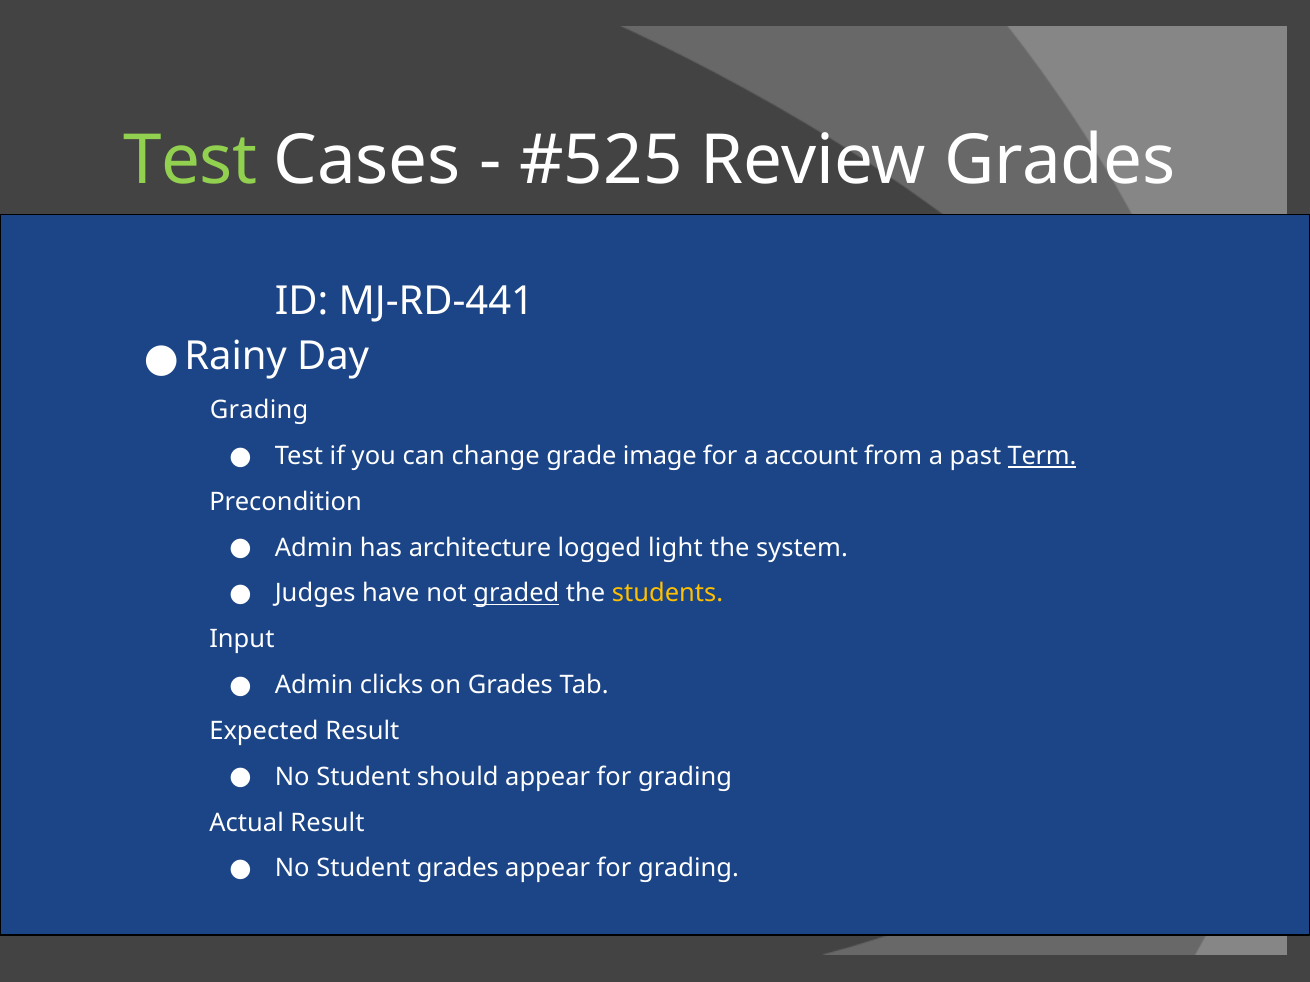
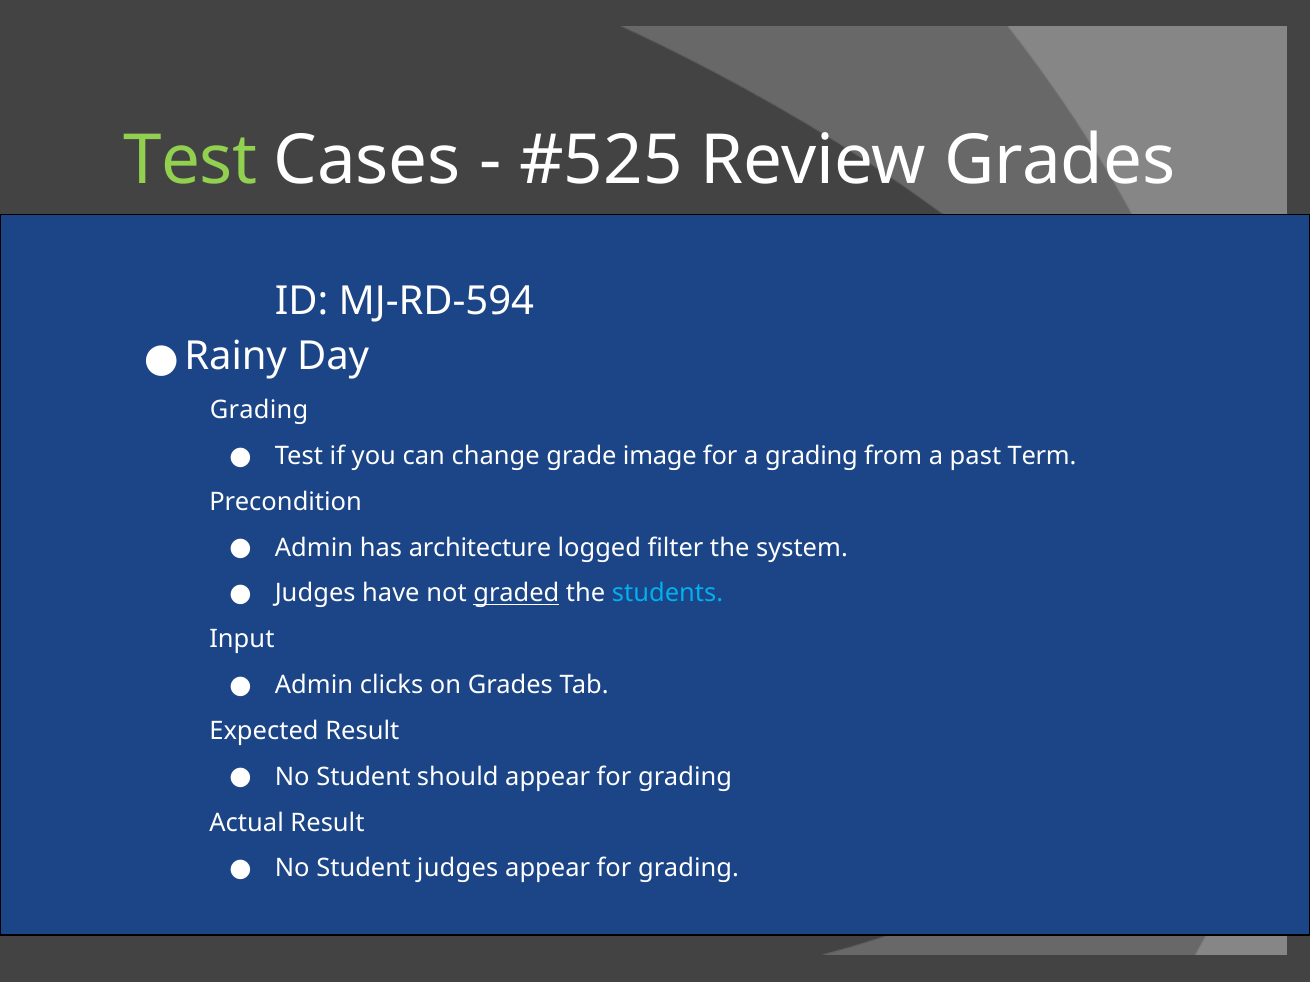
MJ-RD-441: MJ-RD-441 -> MJ-RD-594
a account: account -> grading
Term underline: present -> none
light: light -> filter
students colour: yellow -> light blue
Student grades: grades -> judges
